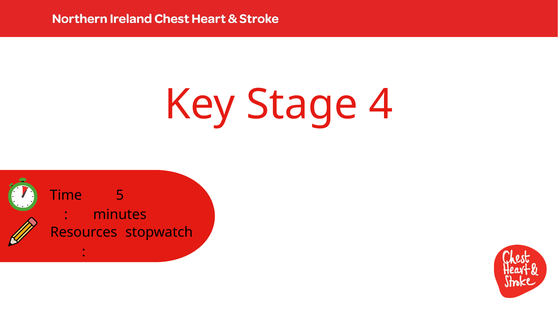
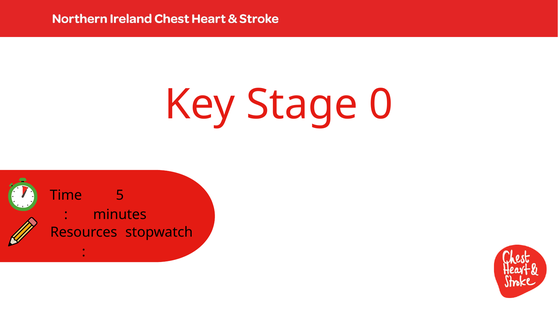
4: 4 -> 0
